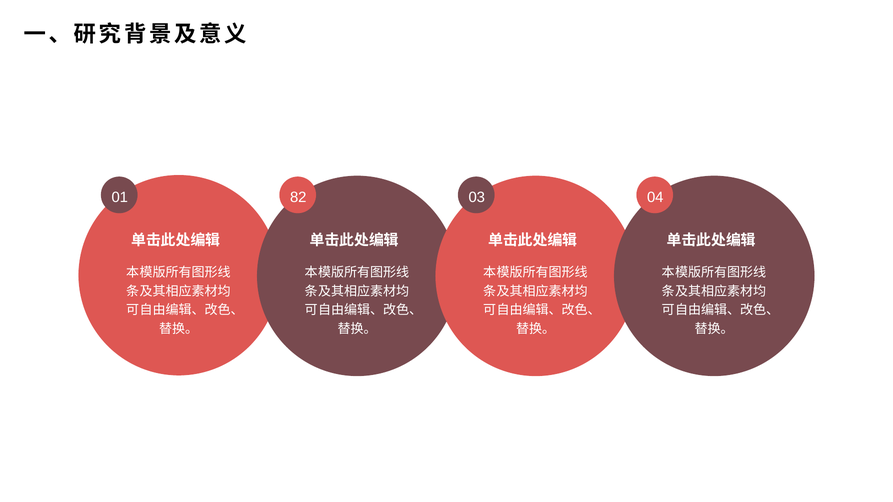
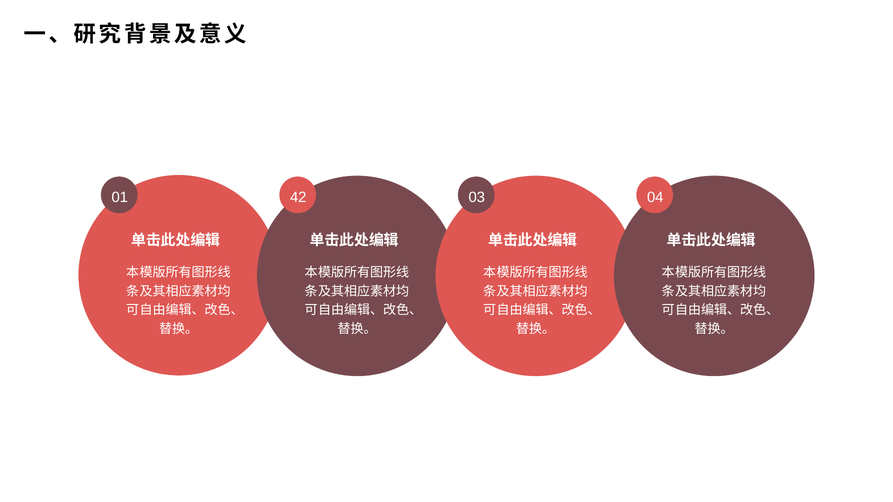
82: 82 -> 42
